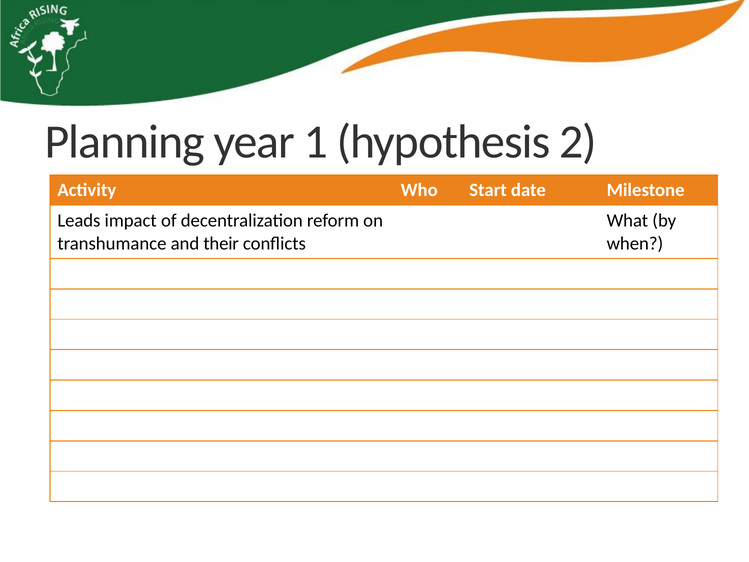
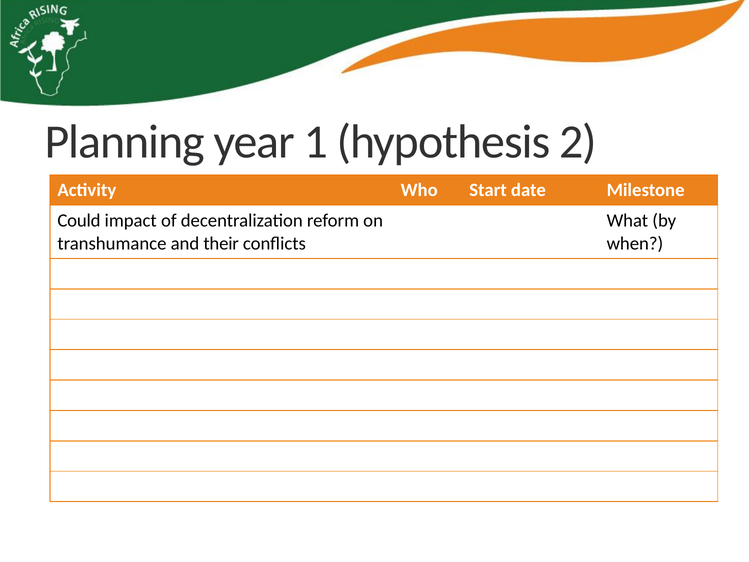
Leads: Leads -> Could
